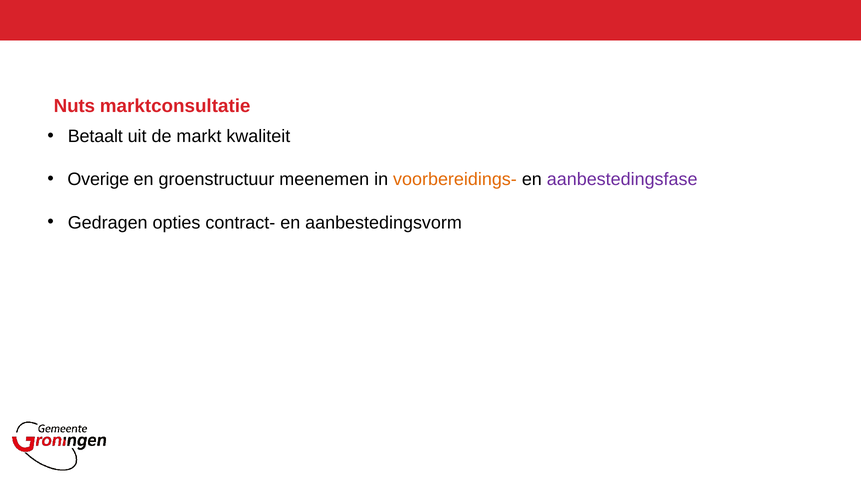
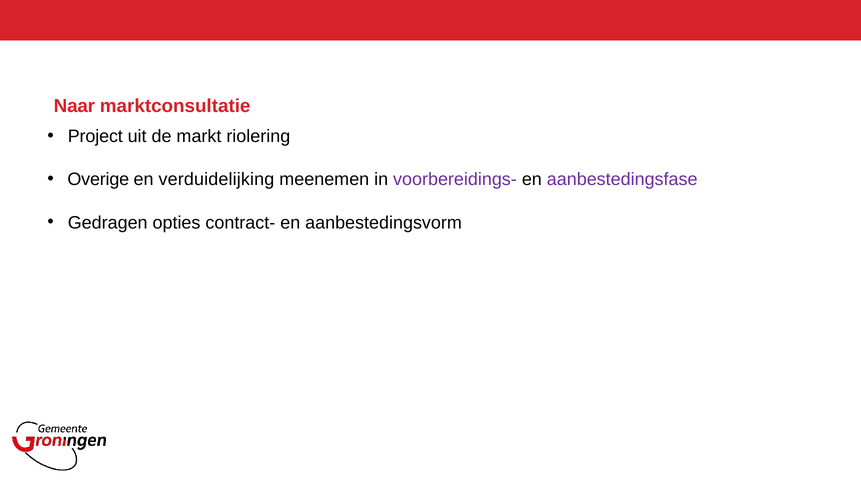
Nuts: Nuts -> Naar
Betaalt: Betaalt -> Project
kwaliteit: kwaliteit -> riolering
groenstructuur: groenstructuur -> verduidelijking
voorbereidings- colour: orange -> purple
